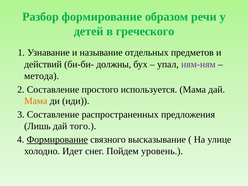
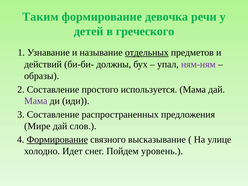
Разбор: Разбор -> Таким
образом: образом -> девочка
отдельных underline: none -> present
метода: метода -> образы
Мама at (36, 101) colour: orange -> purple
Лишь: Лишь -> Мире
того: того -> слов
